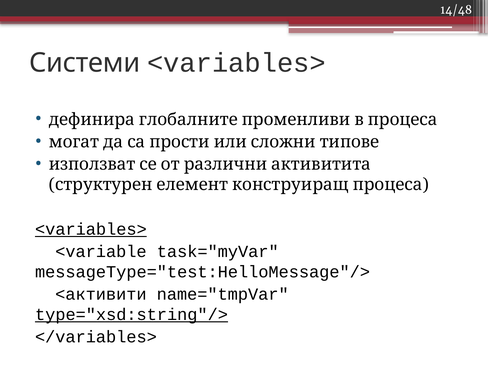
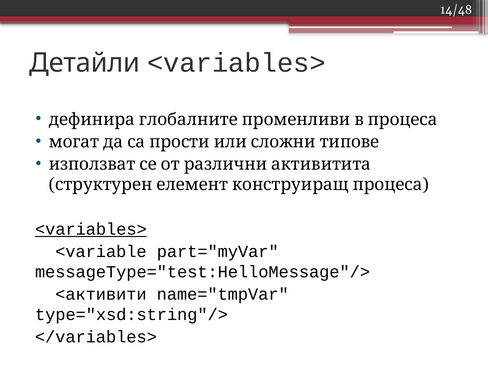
Системи: Системи -> Детайли
task="myVar: task="myVar -> part="myVar
type="xsd:string"/> underline: present -> none
